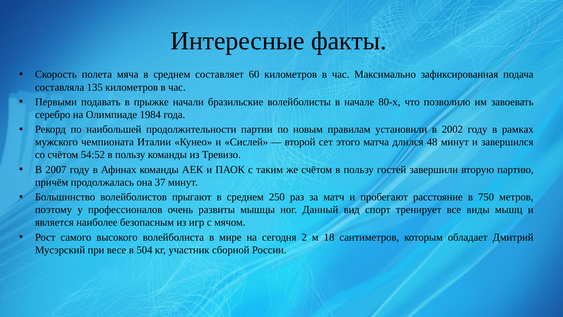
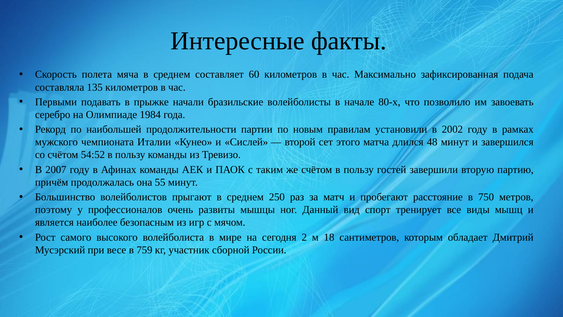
37: 37 -> 55
504: 504 -> 759
